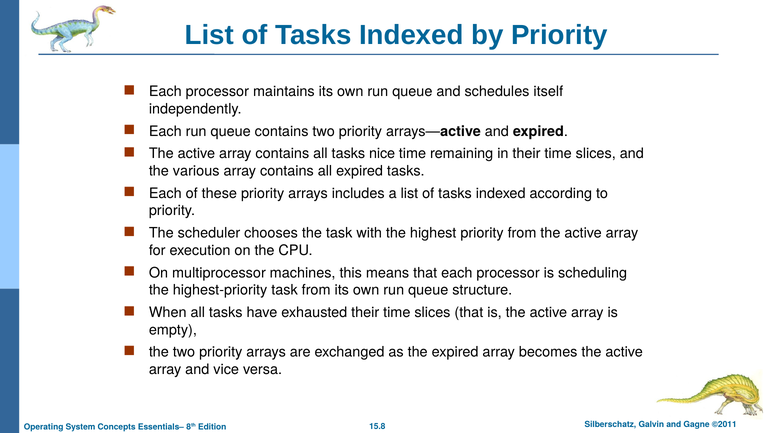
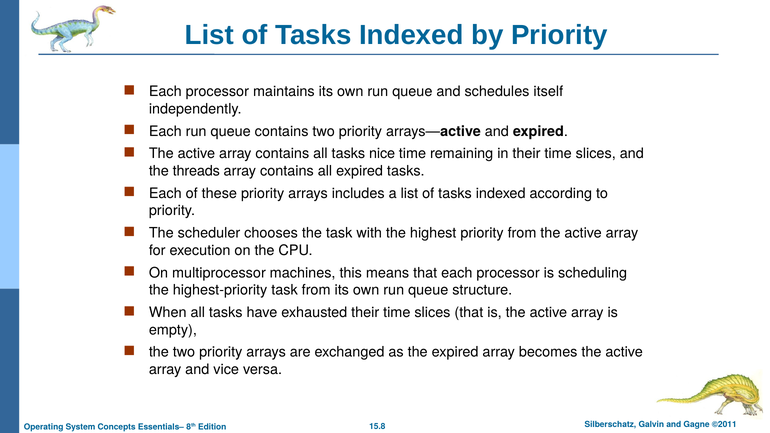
various: various -> threads
